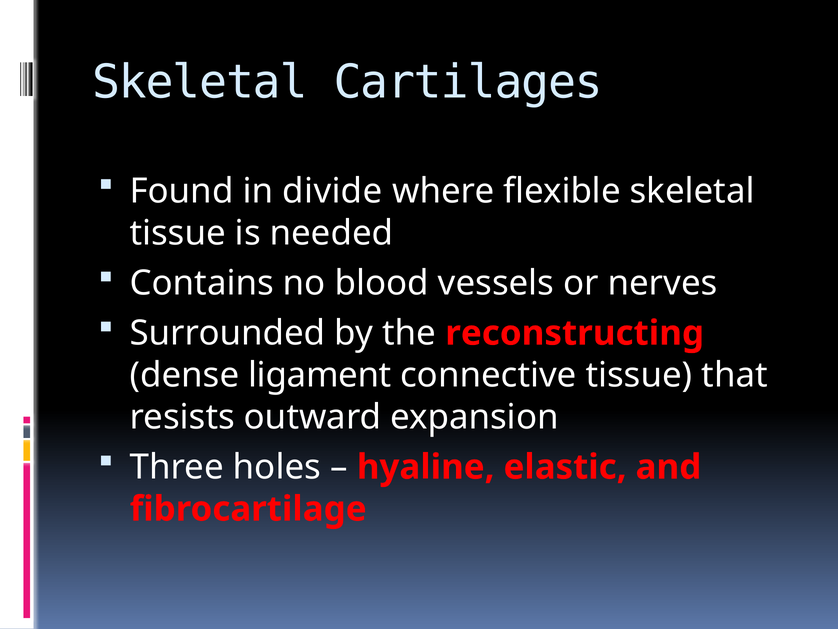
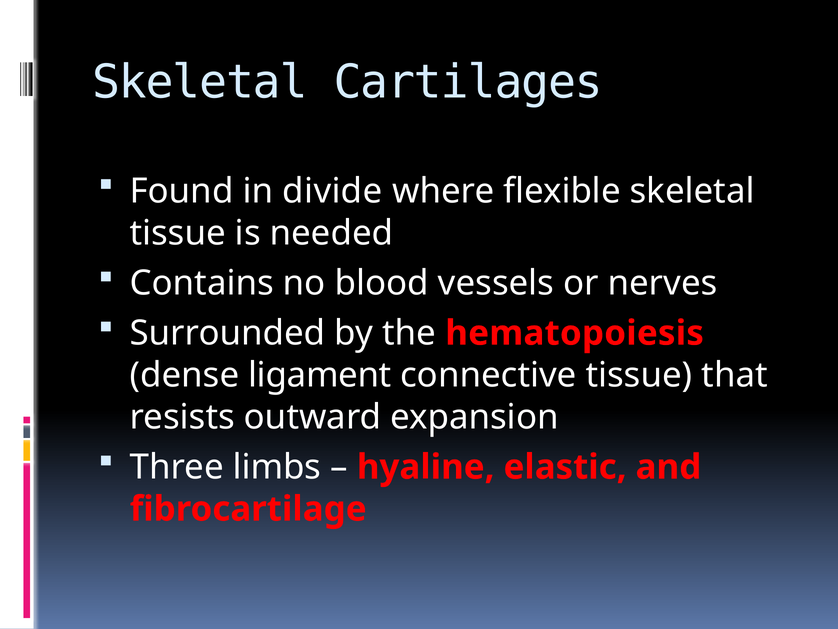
reconstructing: reconstructing -> hematopoiesis
holes: holes -> limbs
